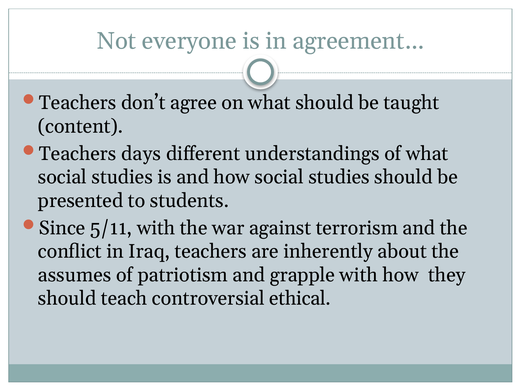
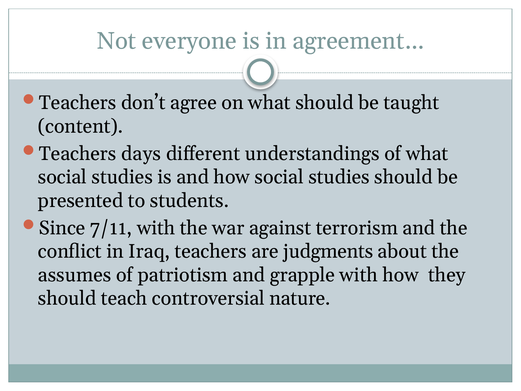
5/11: 5/11 -> 7/11
inherently: inherently -> judgments
ethical: ethical -> nature
